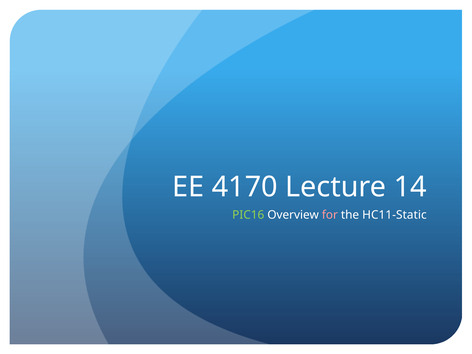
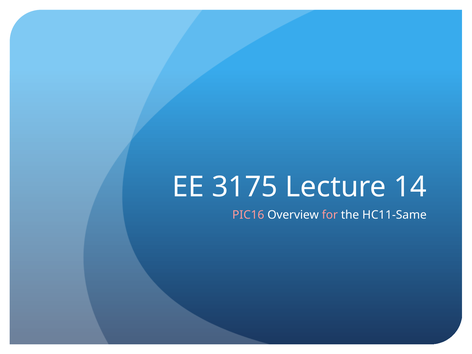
4170: 4170 -> 3175
PIC16 colour: light green -> pink
HC11-Static: HC11-Static -> HC11-Same
